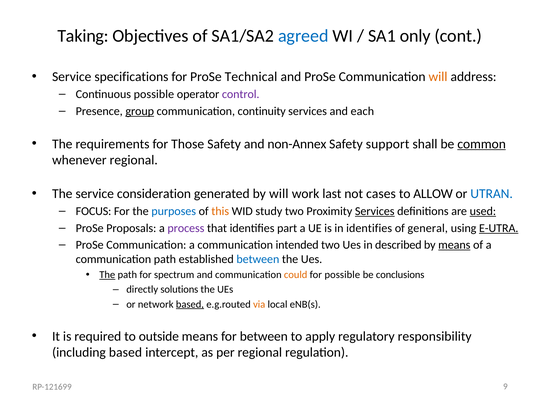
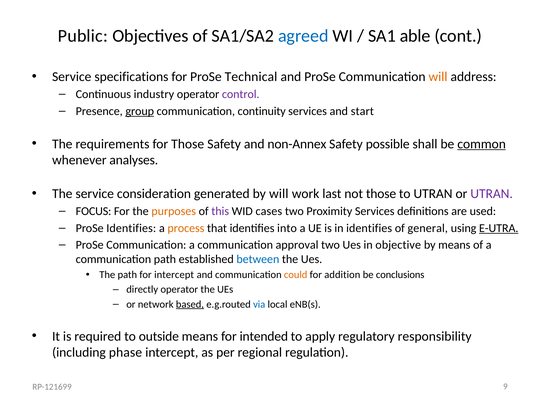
Taking: Taking -> Public
only: only -> able
Continuous possible: possible -> industry
each: each -> start
support: support -> possible
whenever regional: regional -> analyses
not cases: cases -> those
to ALLOW: ALLOW -> UTRAN
UTRAN at (492, 194) colour: blue -> purple
purposes colour: blue -> orange
this colour: orange -> purple
study: study -> cases
Services at (375, 211) underline: present -> none
used underline: present -> none
ProSe Proposals: Proposals -> Identifies
process colour: purple -> orange
part: part -> into
intended: intended -> approval
described: described -> objective
means at (454, 245) underline: present -> none
The at (107, 275) underline: present -> none
for spectrum: spectrum -> intercept
for possible: possible -> addition
directly solutions: solutions -> operator
via colour: orange -> blue
for between: between -> intended
including based: based -> phase
